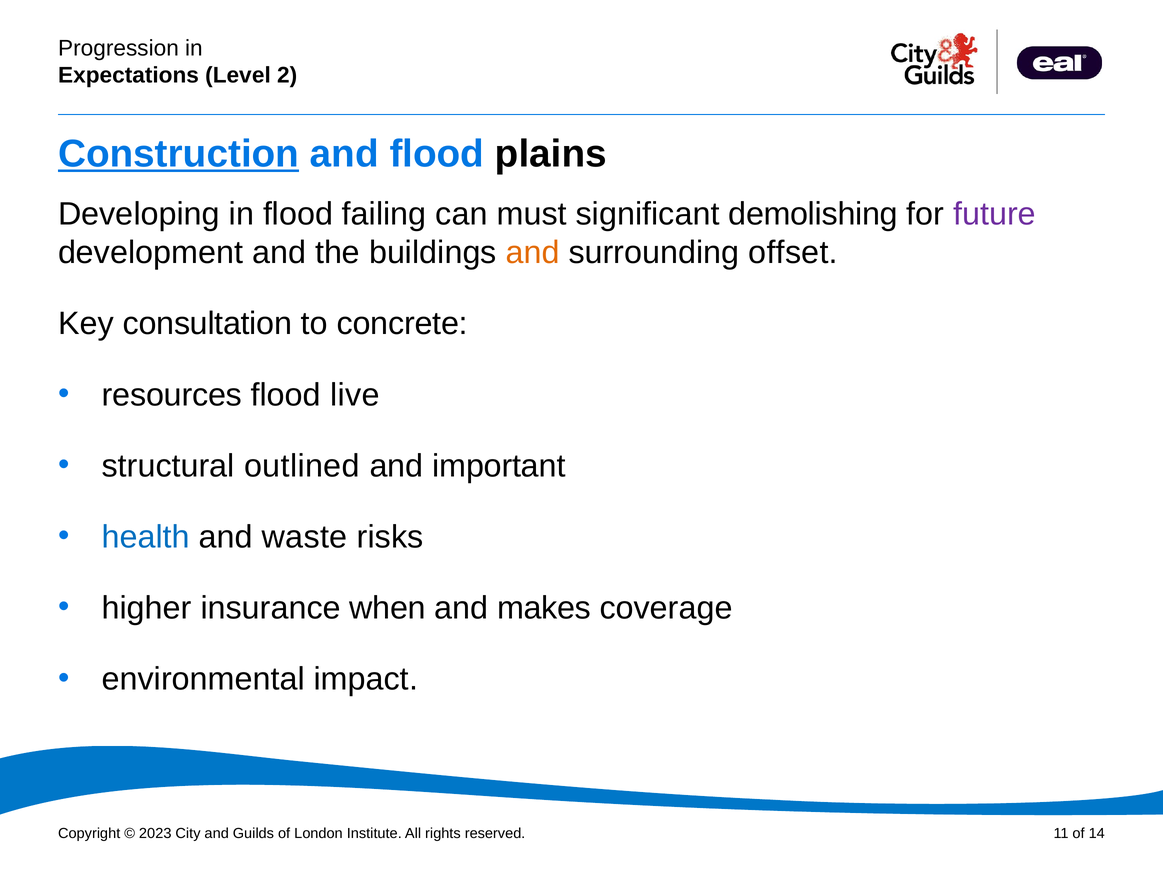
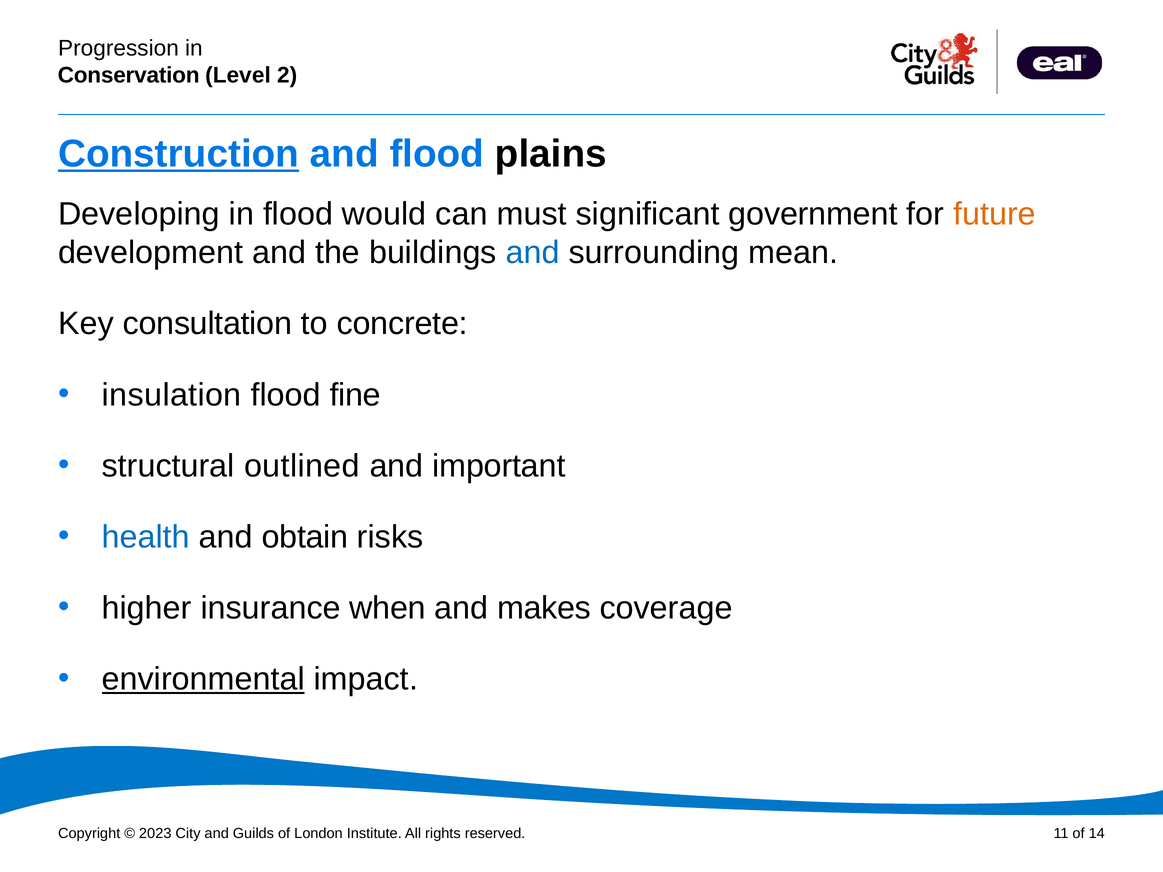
Expectations: Expectations -> Conservation
failing: failing -> would
demolishing: demolishing -> government
future colour: purple -> orange
and at (533, 253) colour: orange -> blue
offset: offset -> mean
resources: resources -> insulation
live: live -> fine
waste: waste -> obtain
environmental underline: none -> present
